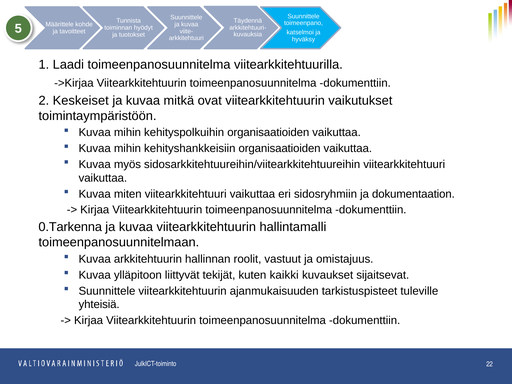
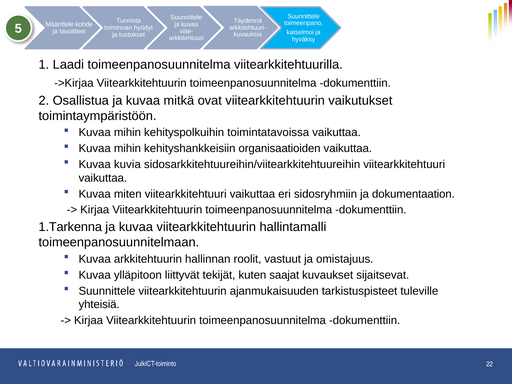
Keskeiset: Keskeiset -> Osallistua
kehityspolkuihin organisaatioiden: organisaatioiden -> toimintatavoissa
myös: myös -> kuvia
0.Tarkenna: 0.Tarkenna -> 1.Tarkenna
kaikki: kaikki -> saajat
